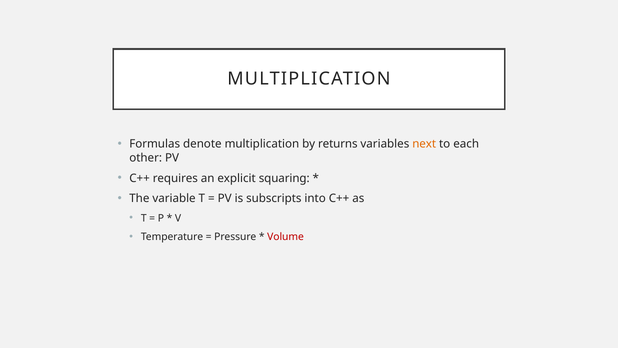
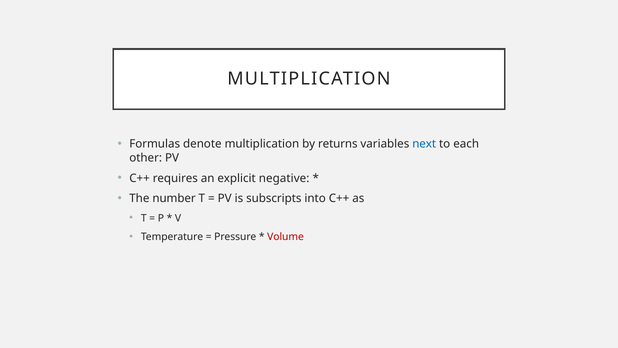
next colour: orange -> blue
squaring: squaring -> negative
variable: variable -> number
